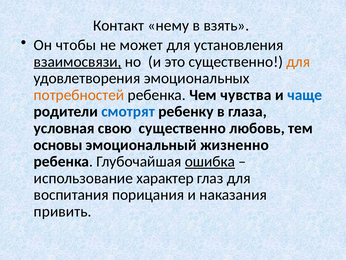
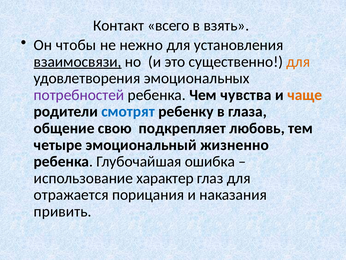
нему: нему -> всего
может: может -> нежно
потребностей colour: orange -> purple
чаще colour: blue -> orange
условная: условная -> общение
свою существенно: существенно -> подкрепляет
основы: основы -> четыре
ошибка underline: present -> none
воспитания: воспитания -> отражается
